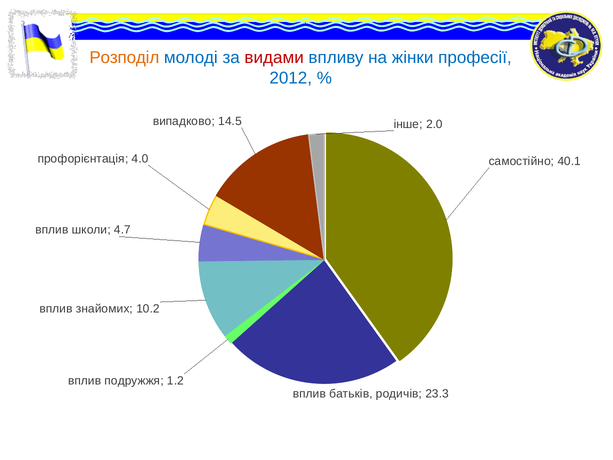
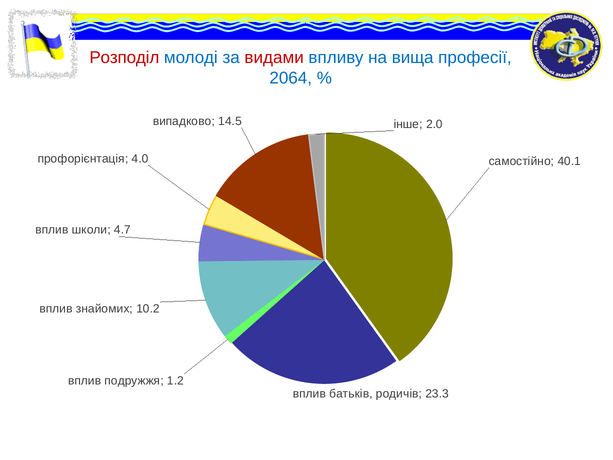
Розподіл colour: orange -> red
жінки: жінки -> вища
2012: 2012 -> 2064
